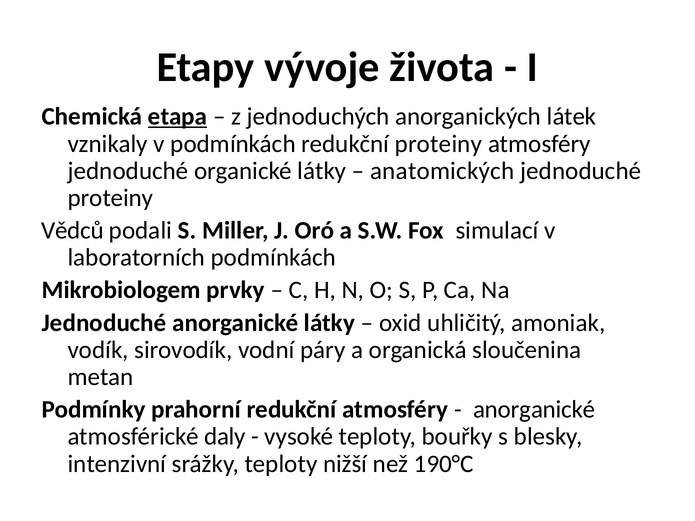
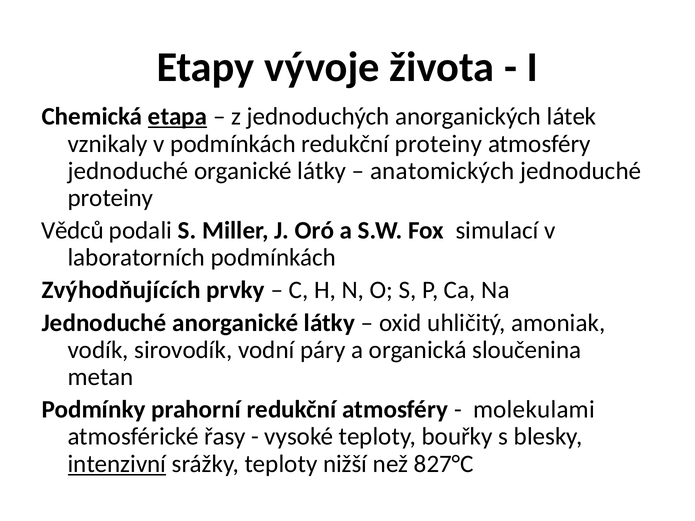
Mikrobiologem: Mikrobiologem -> Zvýhodňujících
anorganické at (534, 410): anorganické -> molekulami
daly: daly -> řasy
intenzivní underline: none -> present
190°C: 190°C -> 827°C
